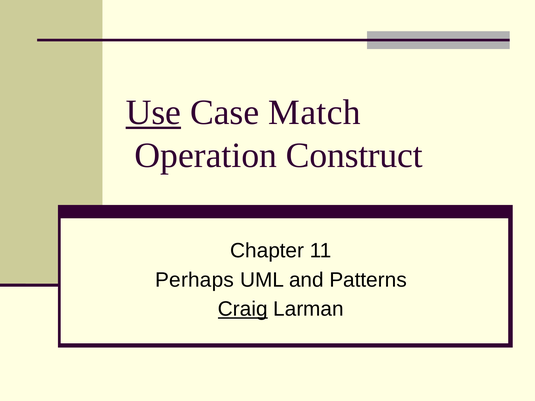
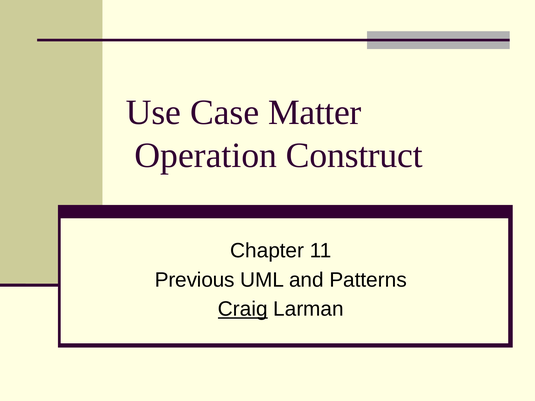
Use underline: present -> none
Match: Match -> Matter
Perhaps: Perhaps -> Previous
